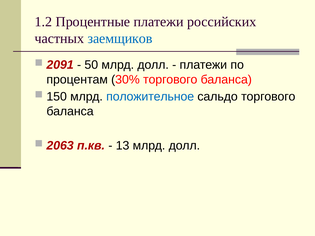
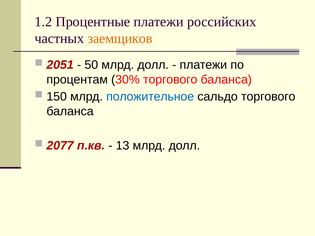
заемщиков colour: blue -> orange
2091: 2091 -> 2051
2063: 2063 -> 2077
